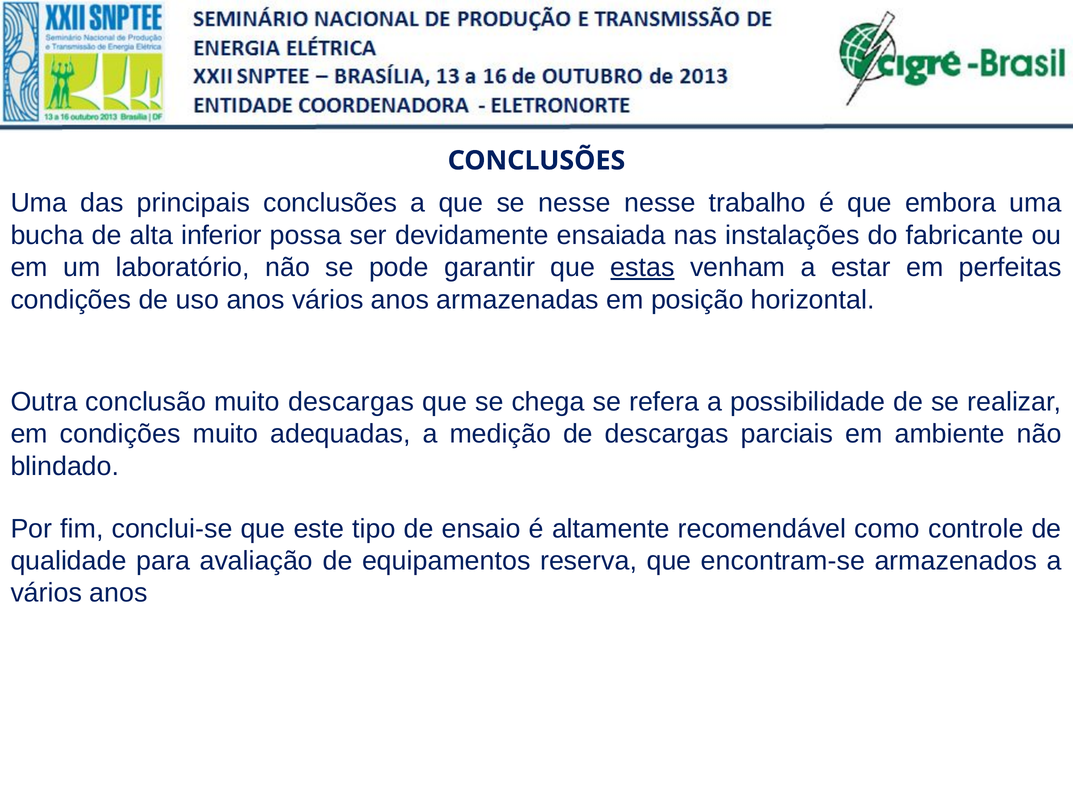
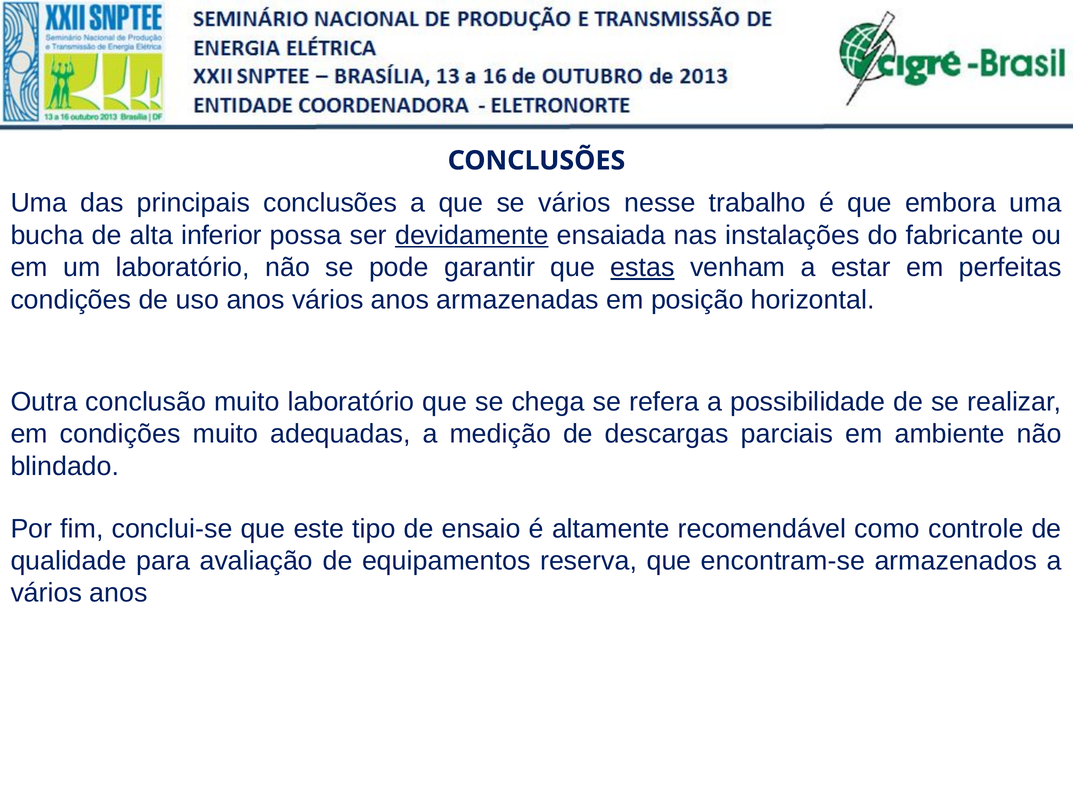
se nesse: nesse -> vários
devidamente underline: none -> present
muito descargas: descargas -> laboratório
